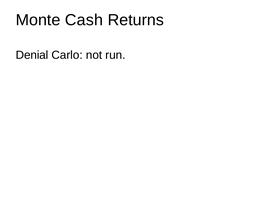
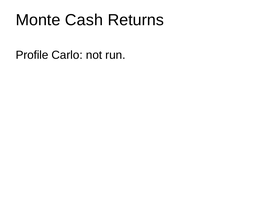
Denial: Denial -> Profile
